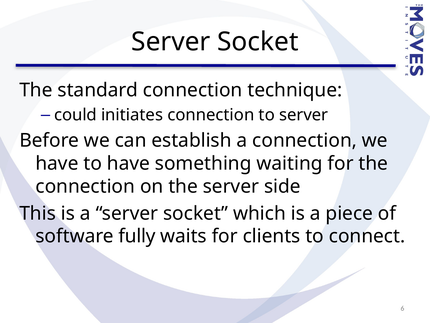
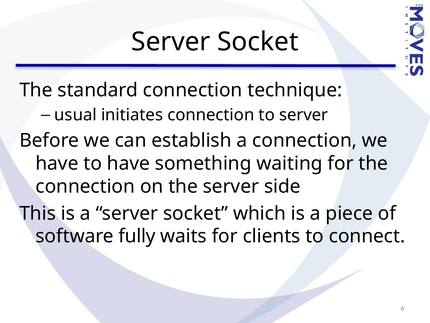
could: could -> usual
